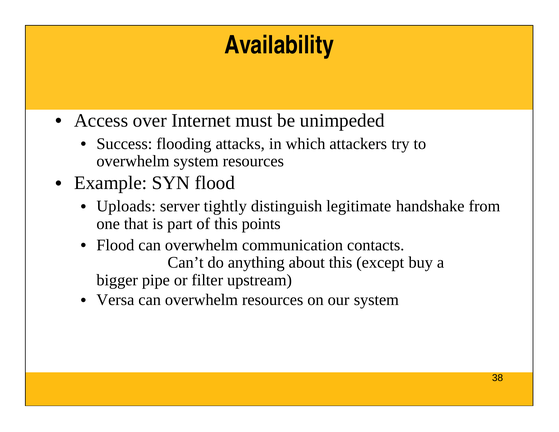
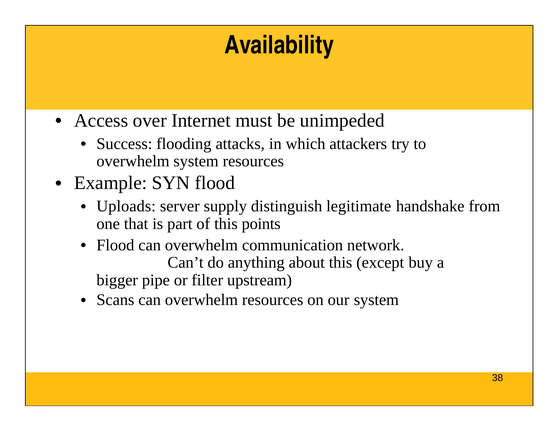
tightly: tightly -> supply
contacts: contacts -> network
Versa: Versa -> Scans
